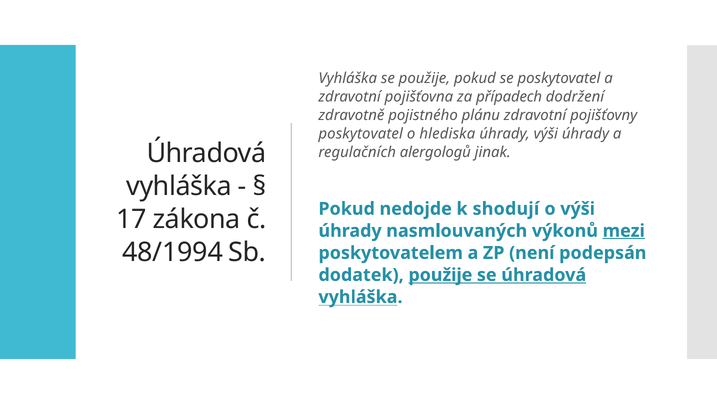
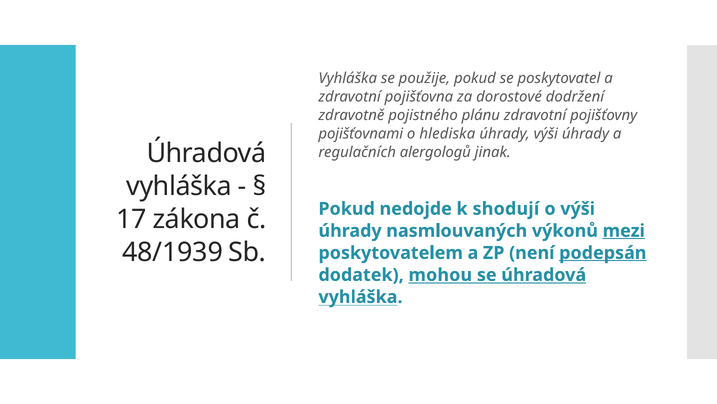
případech: případech -> dorostové
poskytovatel at (361, 134): poskytovatel -> pojišťovnami
48/1994: 48/1994 -> 48/1939
podepsán underline: none -> present
dodatek použije: použije -> mohou
